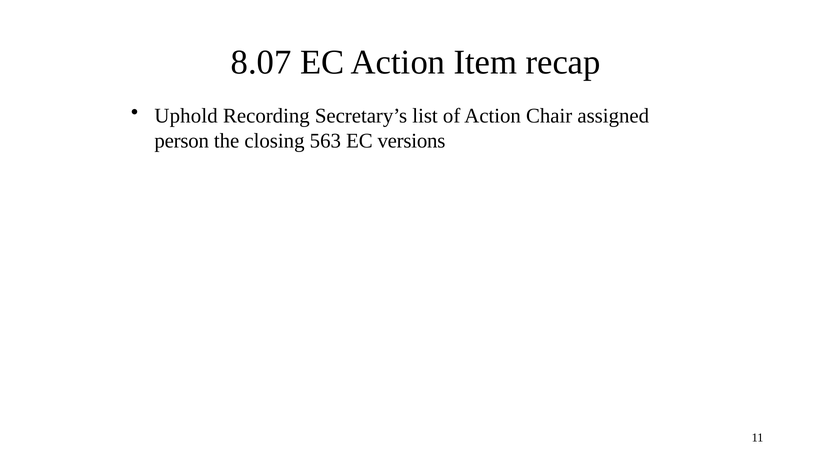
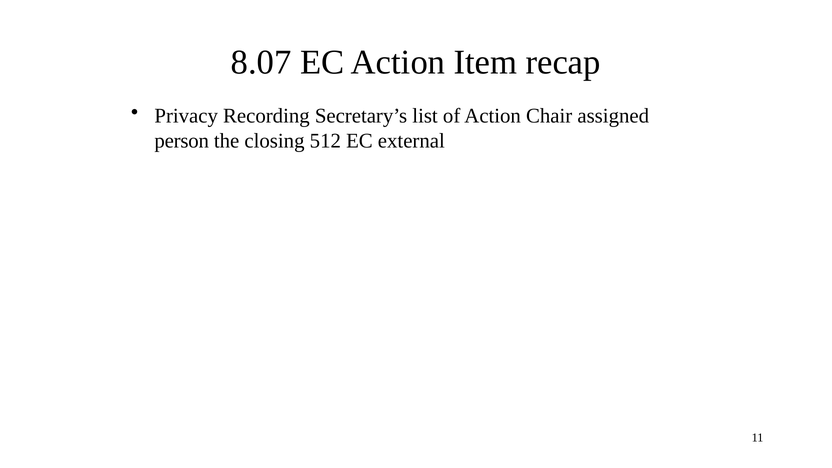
Uphold: Uphold -> Privacy
563: 563 -> 512
versions: versions -> external
